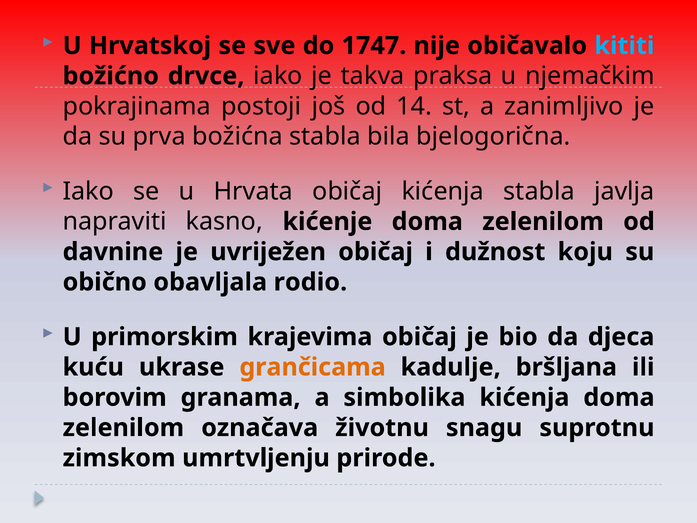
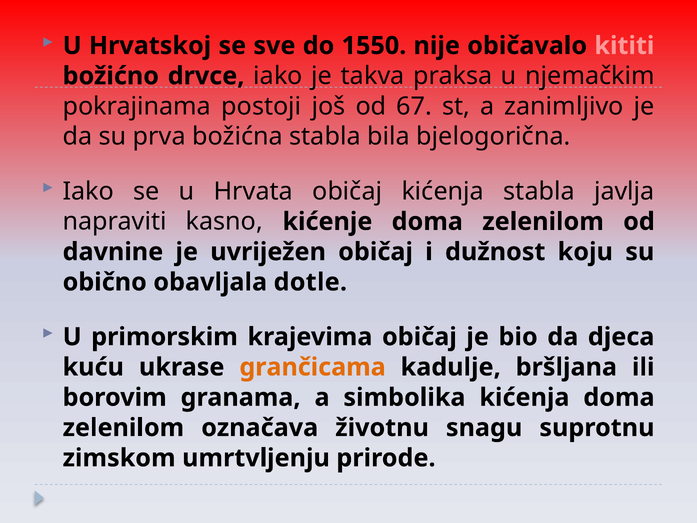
1747: 1747 -> 1550
kititi colour: light blue -> pink
14: 14 -> 67
rodio: rodio -> dotle
